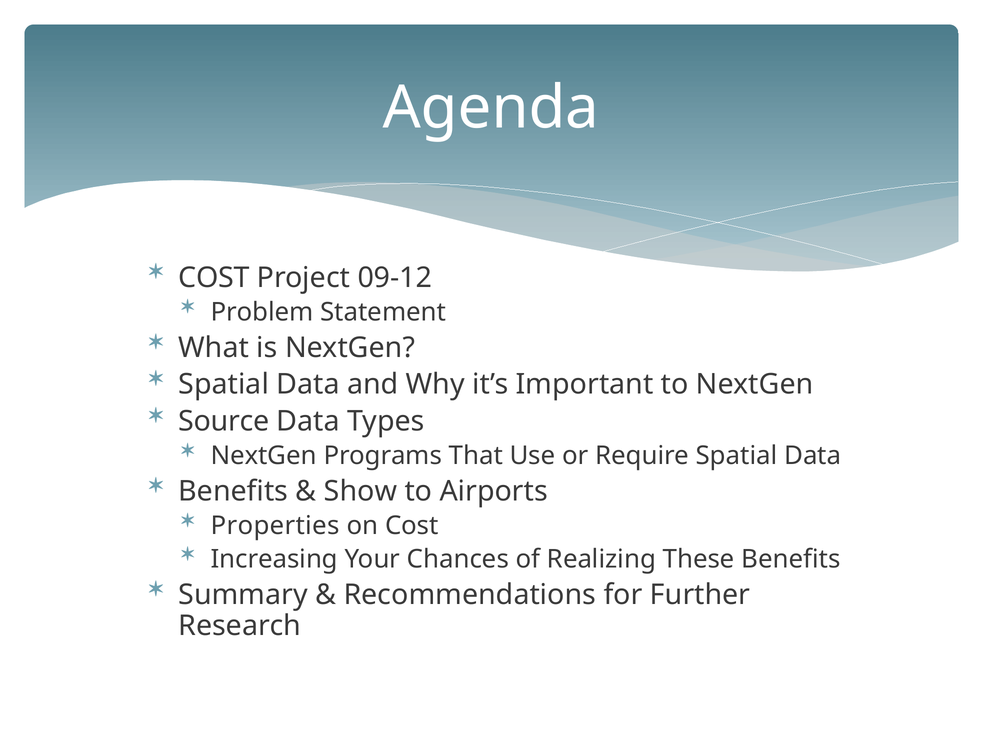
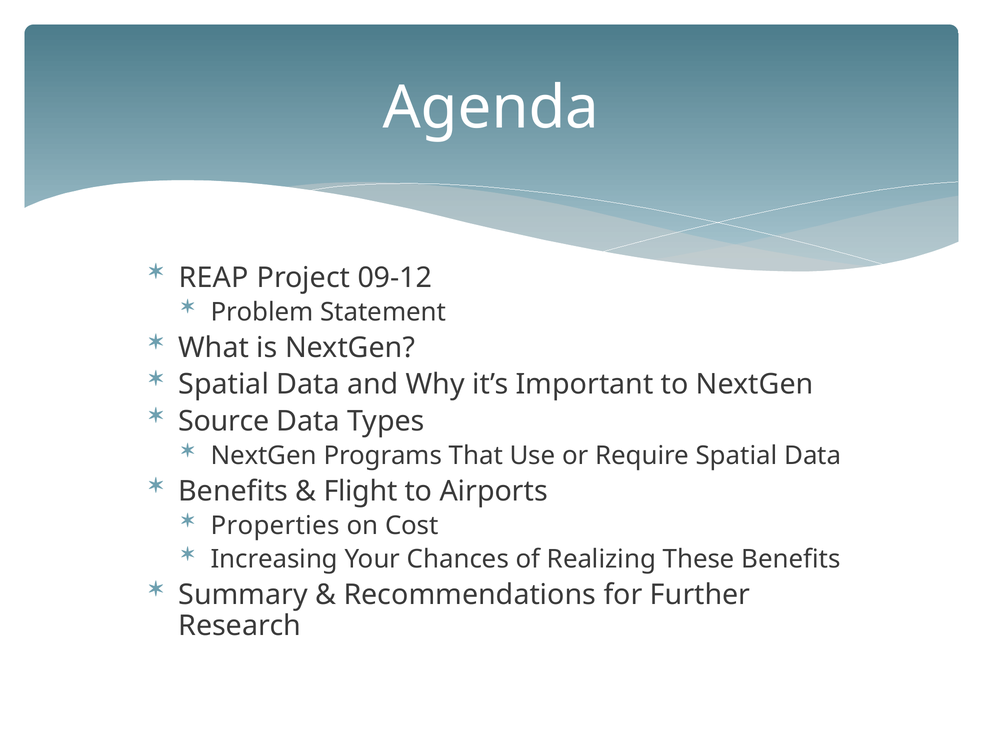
COST at (214, 278): COST -> REAP
Show: Show -> Flight
